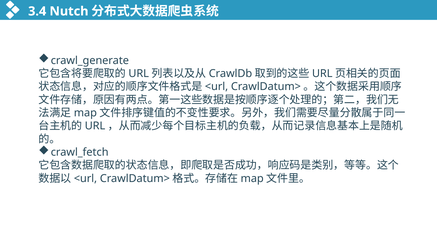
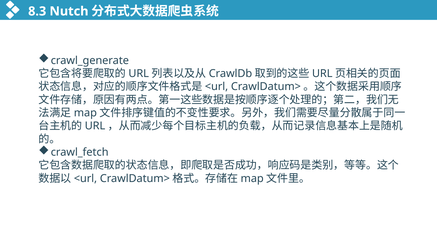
3.4: 3.4 -> 8.3
